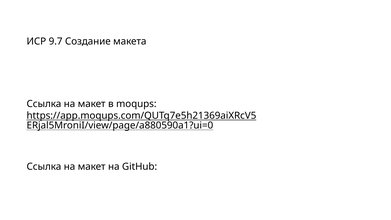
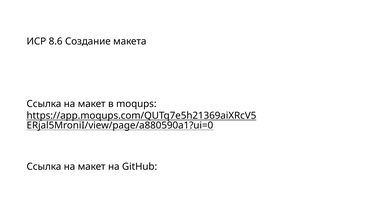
9.7: 9.7 -> 8.6
